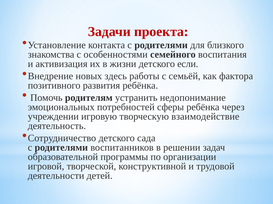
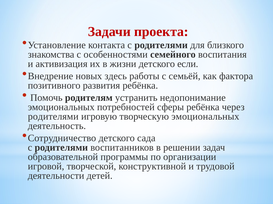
учреждении at (53, 117): учреждении -> родителями
творческую взаимодействие: взаимодействие -> эмоциональных
